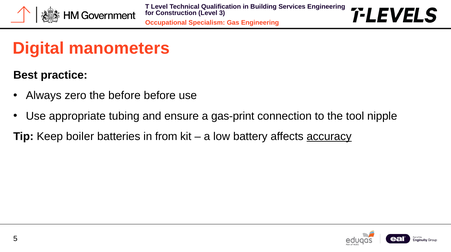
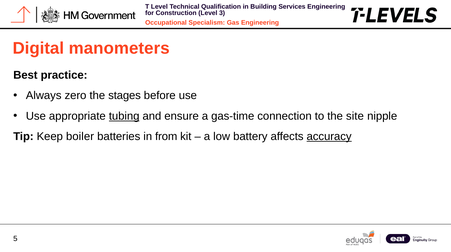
the before: before -> stages
tubing underline: none -> present
gas-print: gas-print -> gas-time
tool: tool -> site
